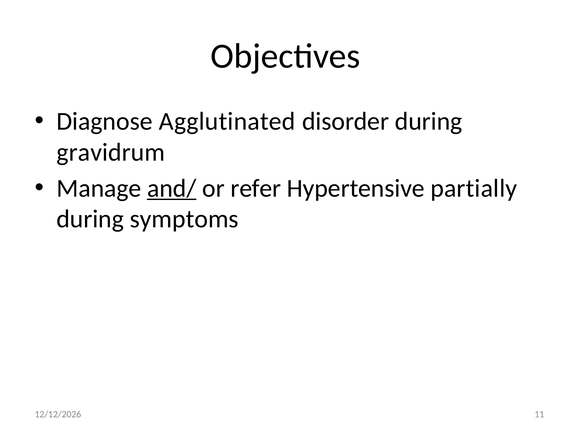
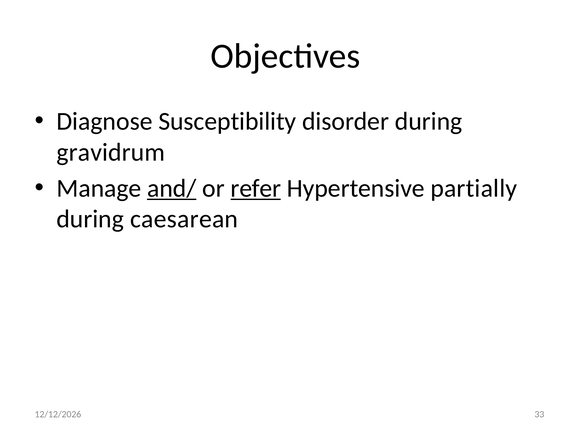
Agglutinated: Agglutinated -> Susceptibility
refer underline: none -> present
symptoms: symptoms -> caesarean
11: 11 -> 33
